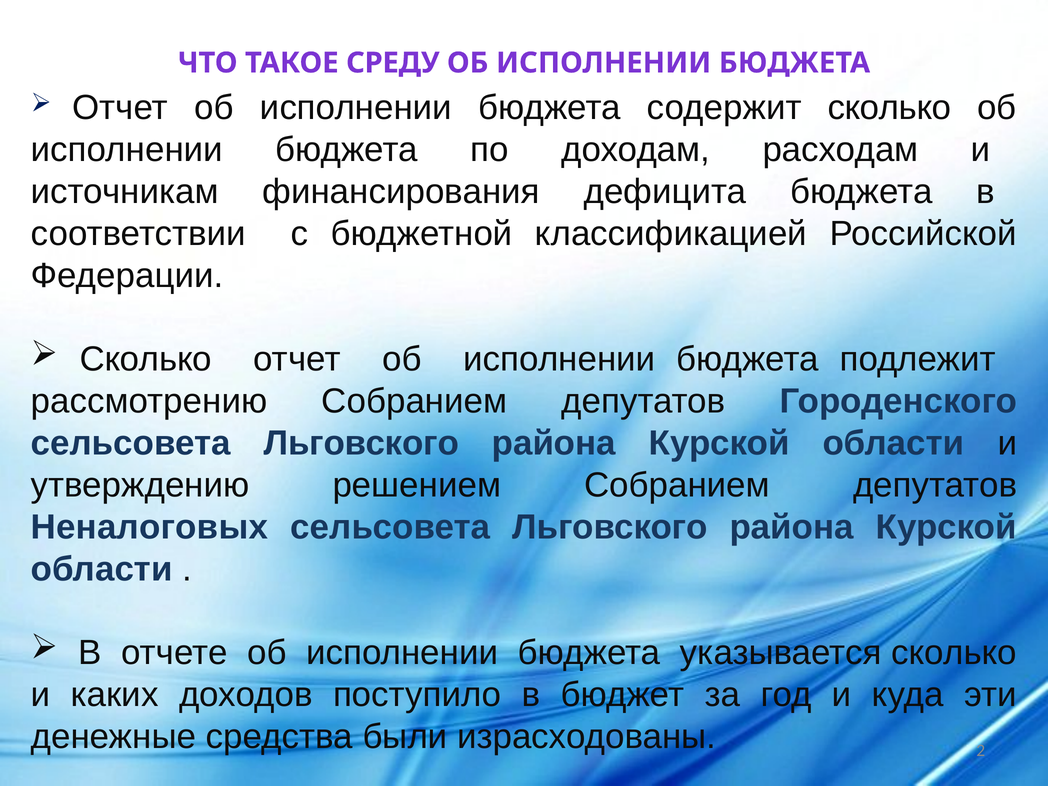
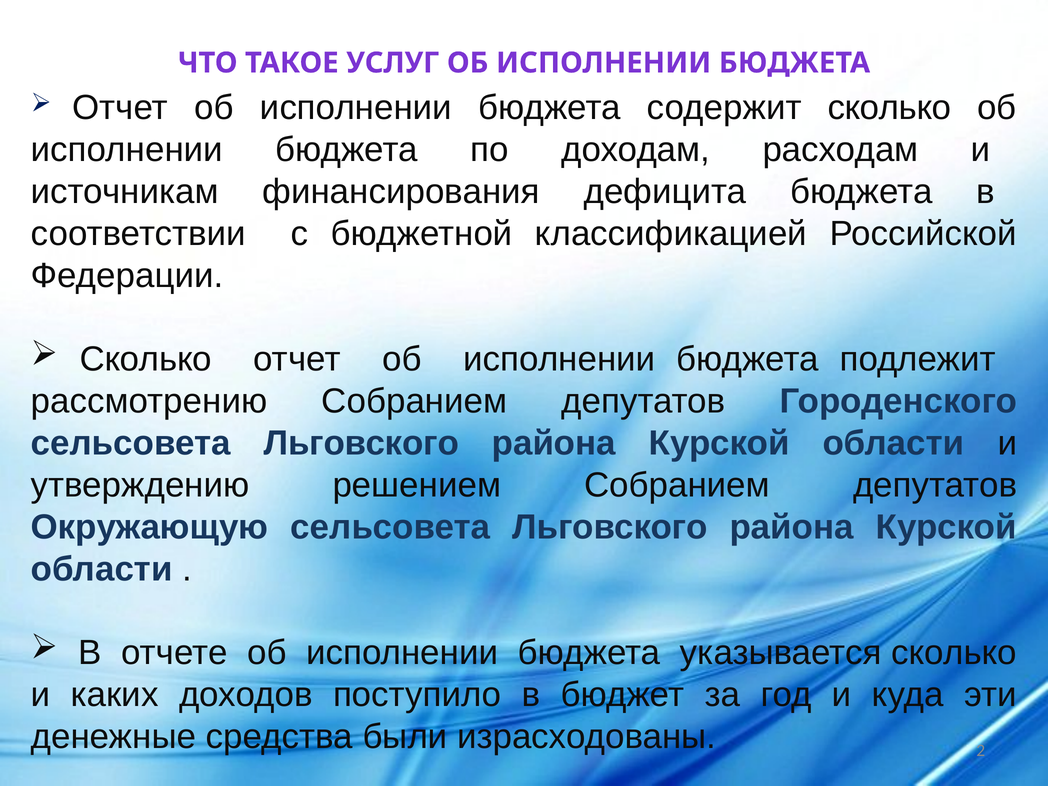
СРЕДУ: СРЕДУ -> УСЛУГ
Неналоговых: Неналоговых -> Окружающую
